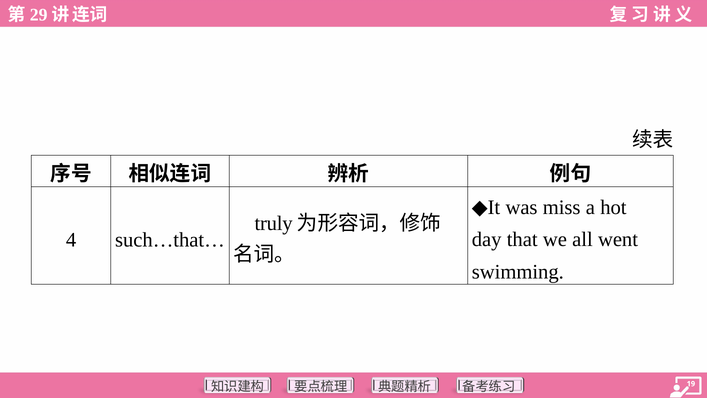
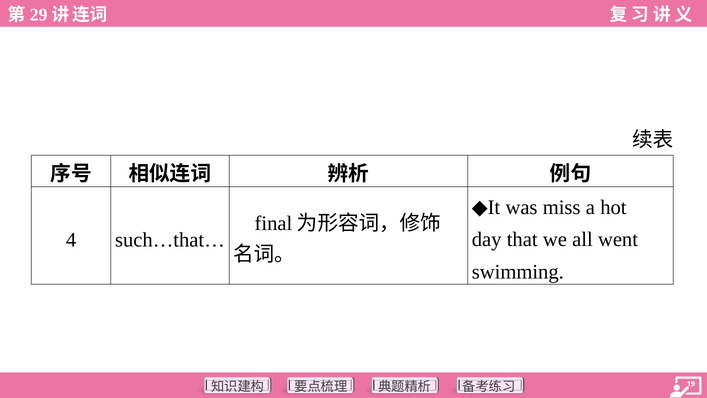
truly: truly -> final
